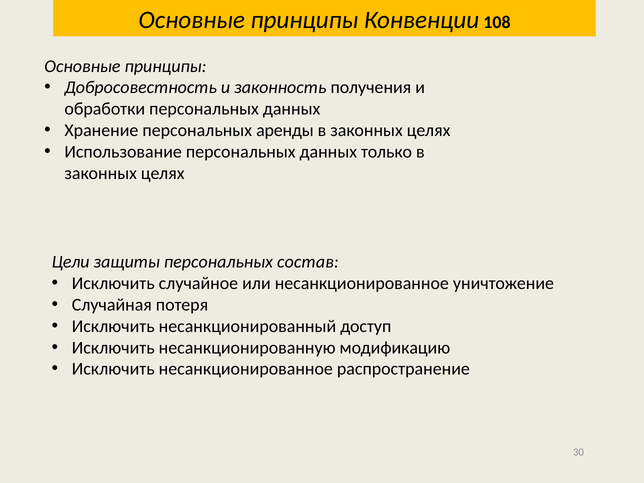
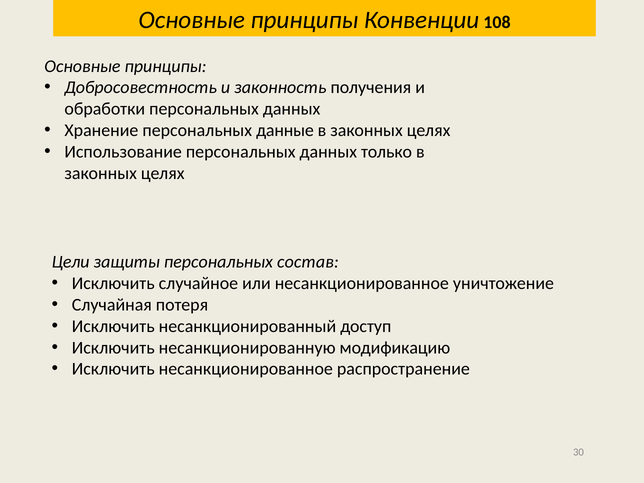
аренды: аренды -> данные
